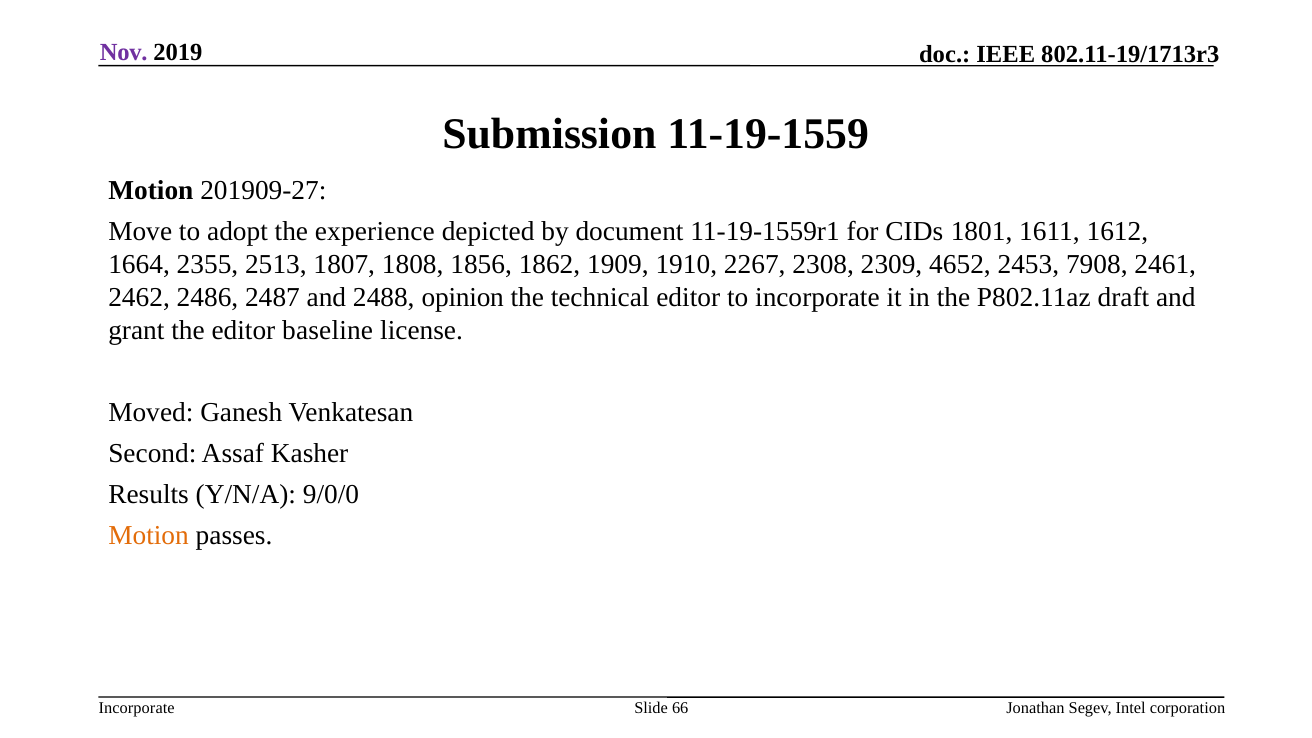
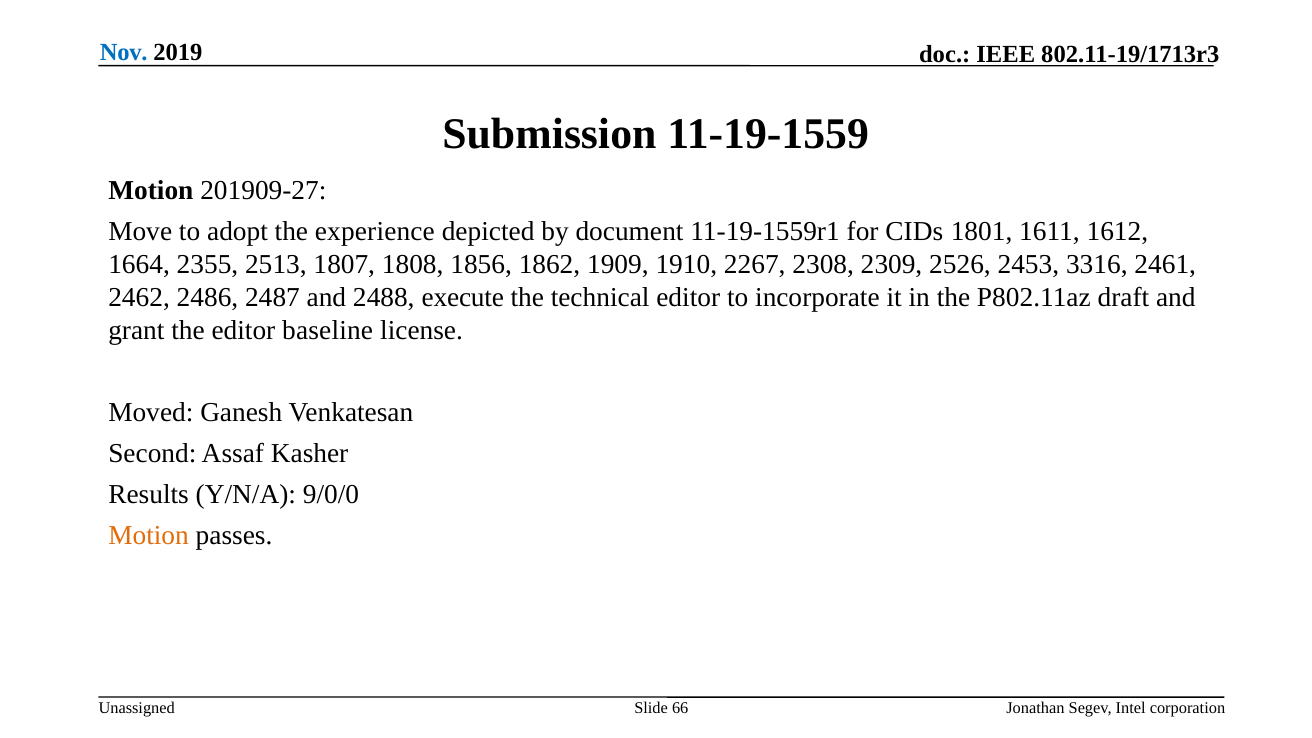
Nov colour: purple -> blue
4652: 4652 -> 2526
7908: 7908 -> 3316
opinion: opinion -> execute
Incorporate at (137, 708): Incorporate -> Unassigned
